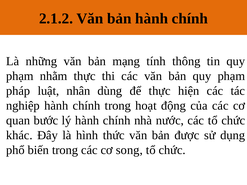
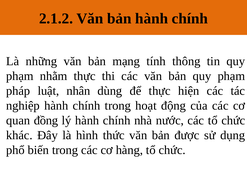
bước: bước -> đồng
song: song -> hàng
